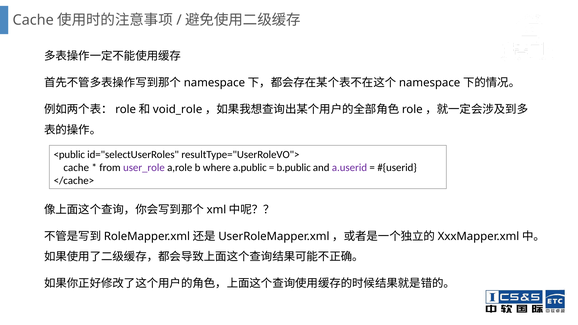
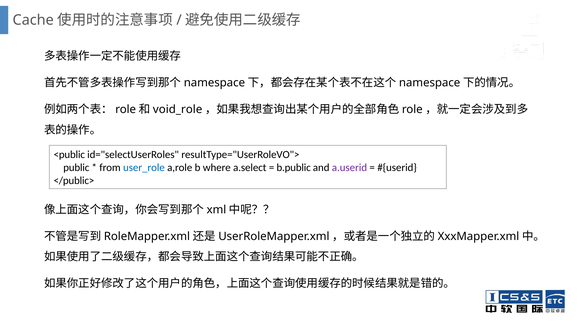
cache at (76, 168): cache -> public
user_role colour: purple -> blue
a.public: a.public -> a.select
</cache>: </cache> -> </public>
